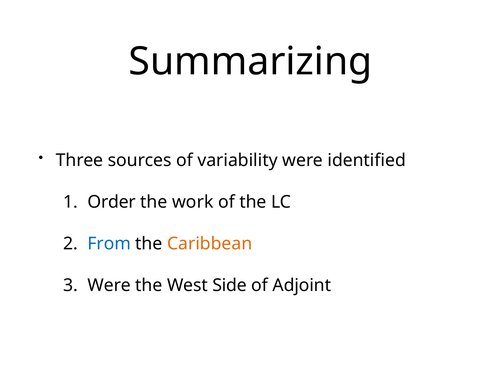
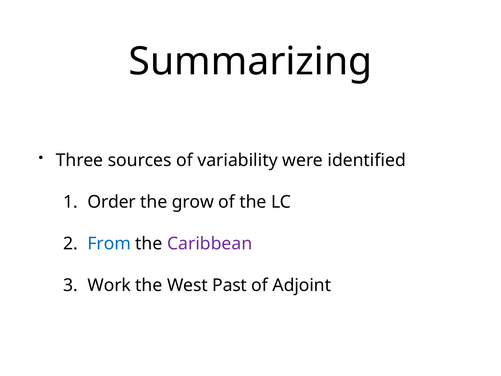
work: work -> grow
Caribbean colour: orange -> purple
Were at (109, 285): Were -> Work
Side: Side -> Past
